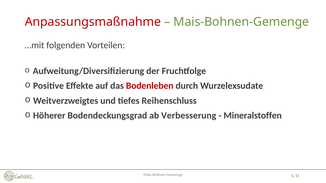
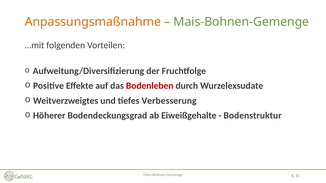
Anpassungsmaßnahme colour: red -> orange
Reihenschluss: Reihenschluss -> Verbesserung
Verbesserung: Verbesserung -> Eiweißgehalte
Mineralstoffen: Mineralstoffen -> Bodenstruktur
